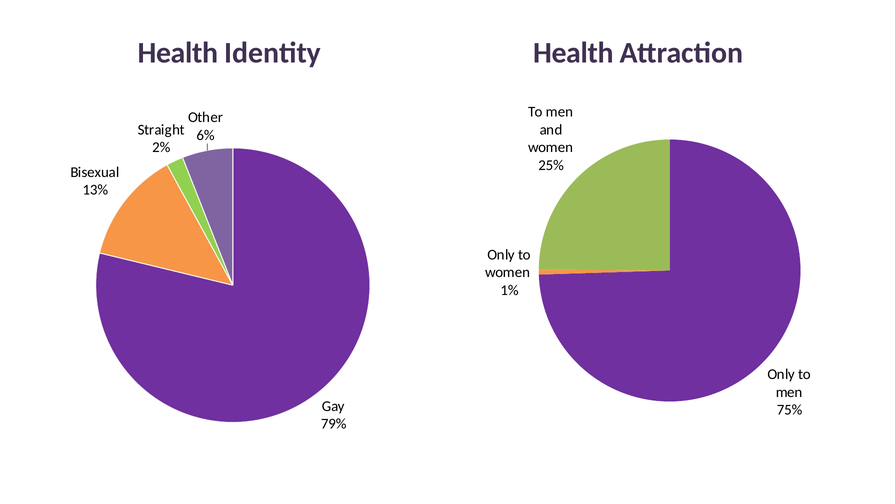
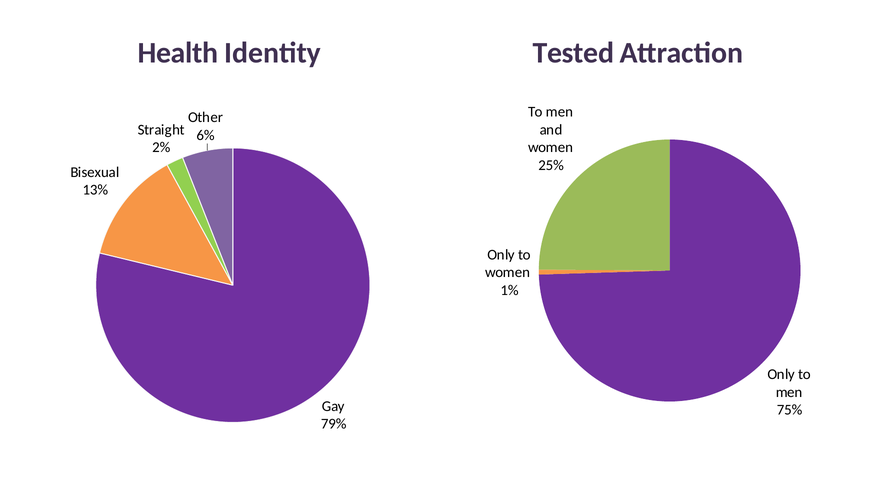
Identity Health: Health -> Tested
